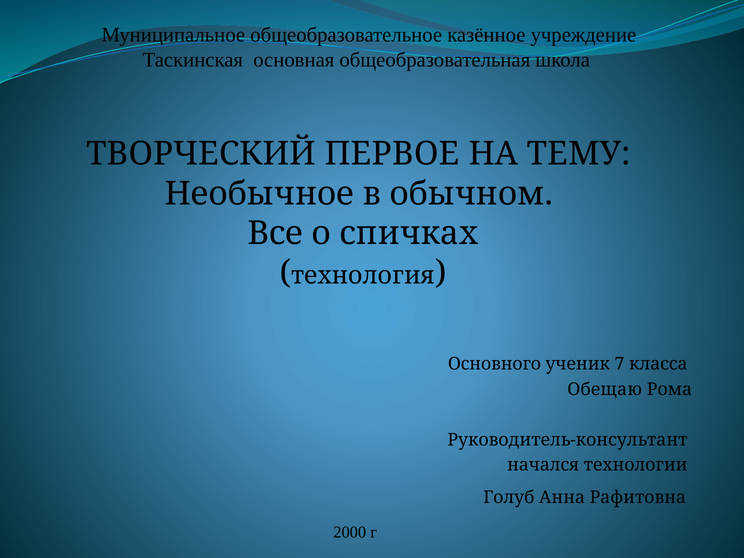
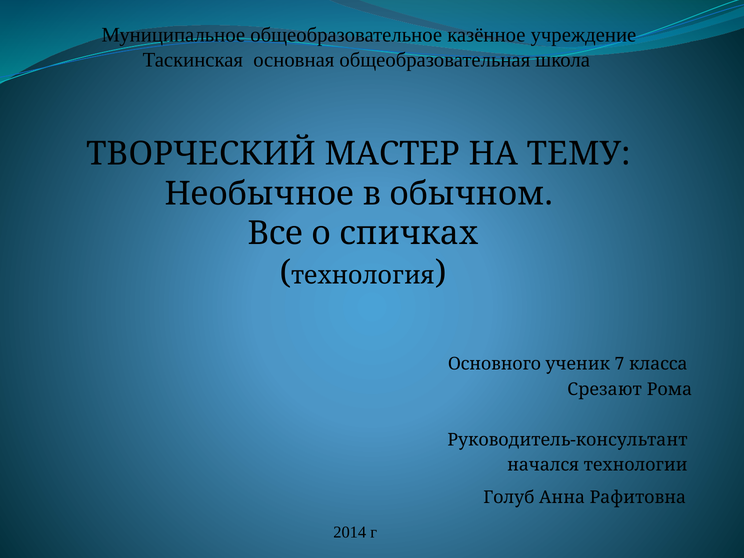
ПЕРВОЕ: ПЕРВОЕ -> МАСТЕР
Обещаю: Обещаю -> Срезают
2000: 2000 -> 2014
